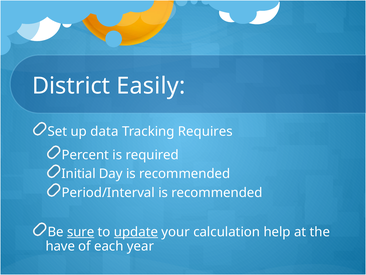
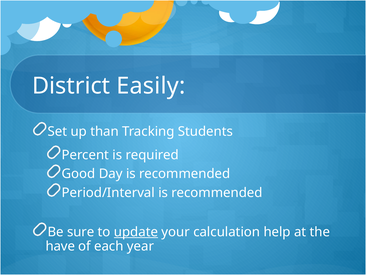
data: data -> than
Requires: Requires -> Students
Initial: Initial -> Good
sure underline: present -> none
